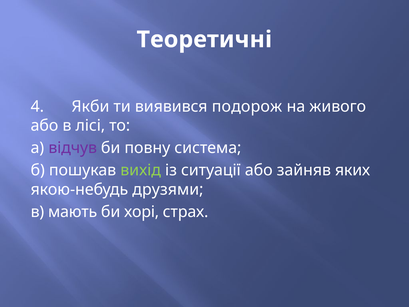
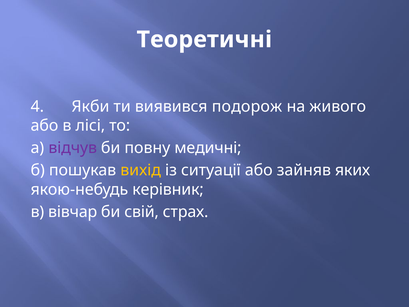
система: система -> медичні
вихід colour: light green -> yellow
друзями: друзями -> керівник
мають: мають -> вівчар
хорі: хорі -> свій
